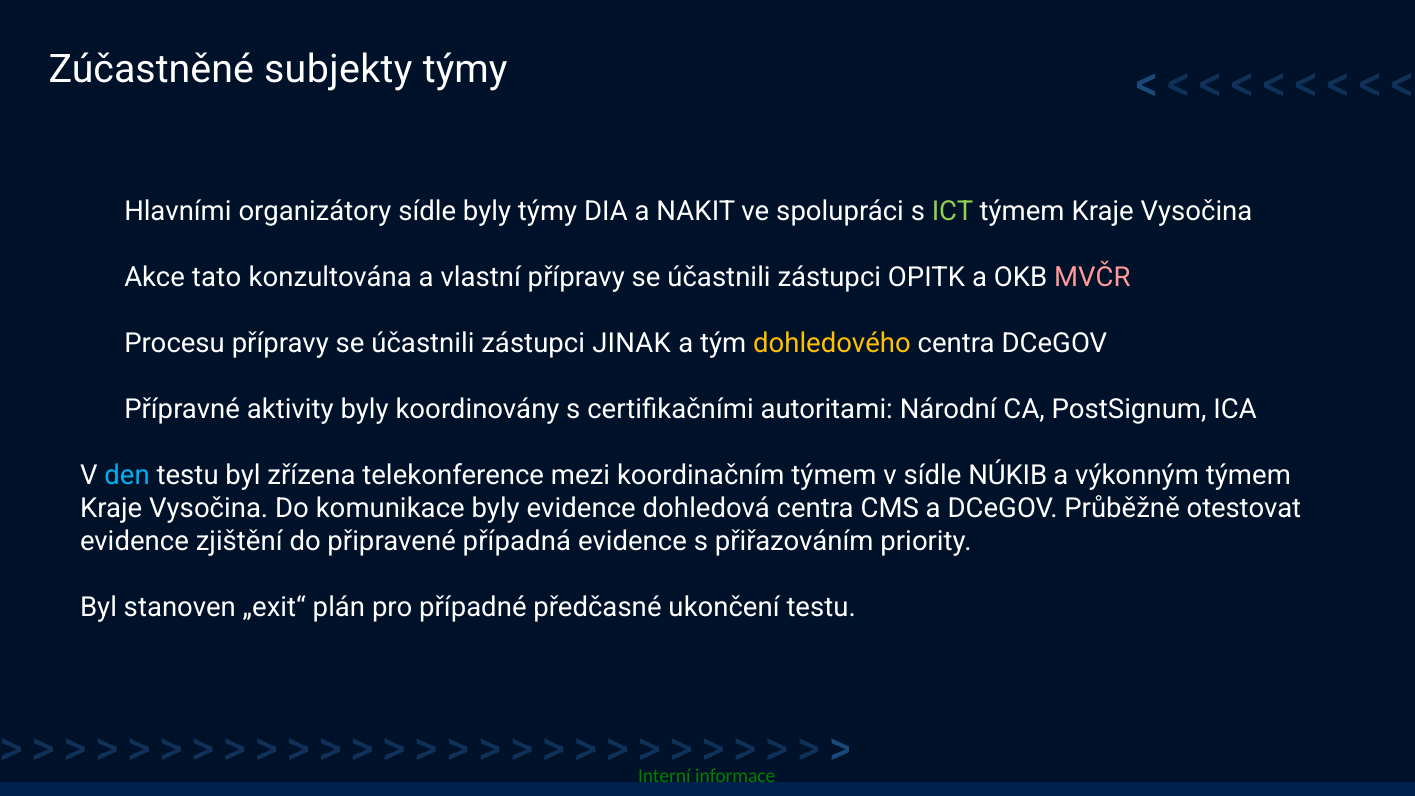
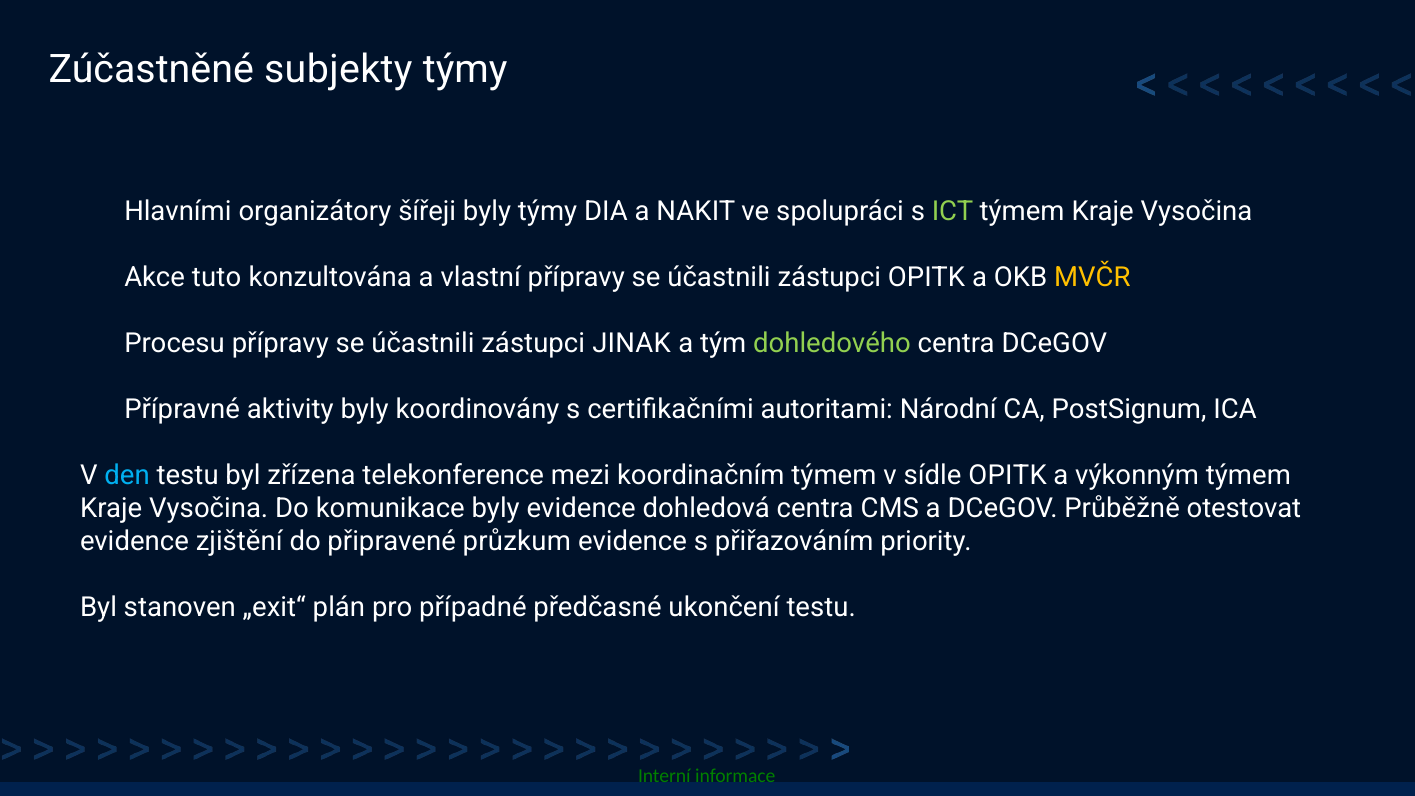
organizátory sídle: sídle -> šířeji
tato: tato -> tuto
MVČR colour: pink -> yellow
dohledového colour: yellow -> light green
sídle NÚKIB: NÚKIB -> OPITK
případná: případná -> průzkum
